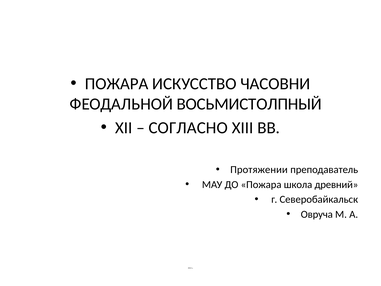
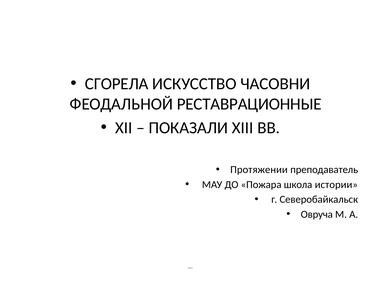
ПОЖАРА at (117, 84): ПОЖАРА -> СГОРЕЛА
ВОСЬМИСТОЛПНЫЙ: ВОСЬМИСТОЛПНЫЙ -> РЕСТАВРАЦИОННЫЕ
СОГЛАСНО: СОГЛАСНО -> ПОКАЗАЛИ
древний: древний -> истории
